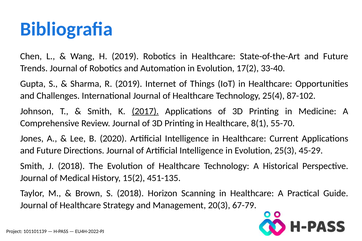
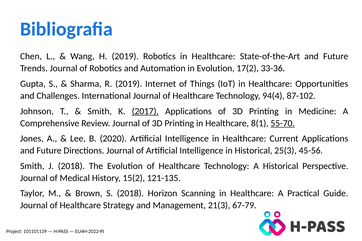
33-40: 33-40 -> 33-36
25(4: 25(4 -> 94(4
55-70 underline: none -> present
Intelligence in Evolution: Evolution -> Historical
45-29: 45-29 -> 45-56
451-135: 451-135 -> 121-135
20(3: 20(3 -> 21(3
